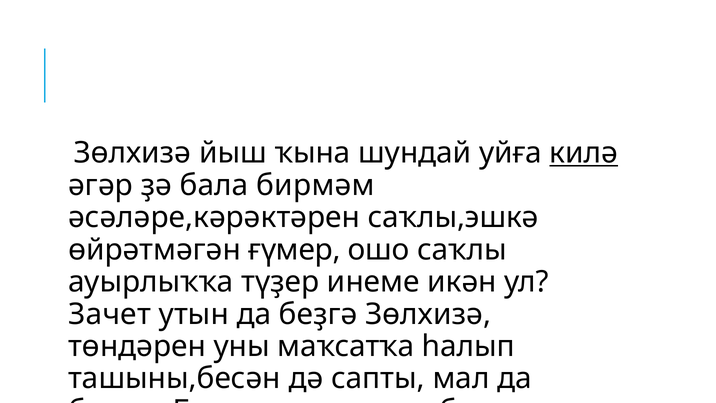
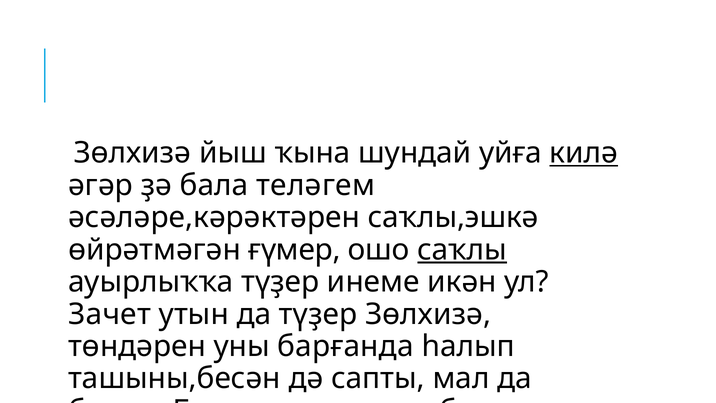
бирмәм: бирмәм -> теләгем
саҡлы underline: none -> present
да беҙгә: беҙгә -> түҙер
маҡсатҡа: маҡсатҡа -> барғанда
